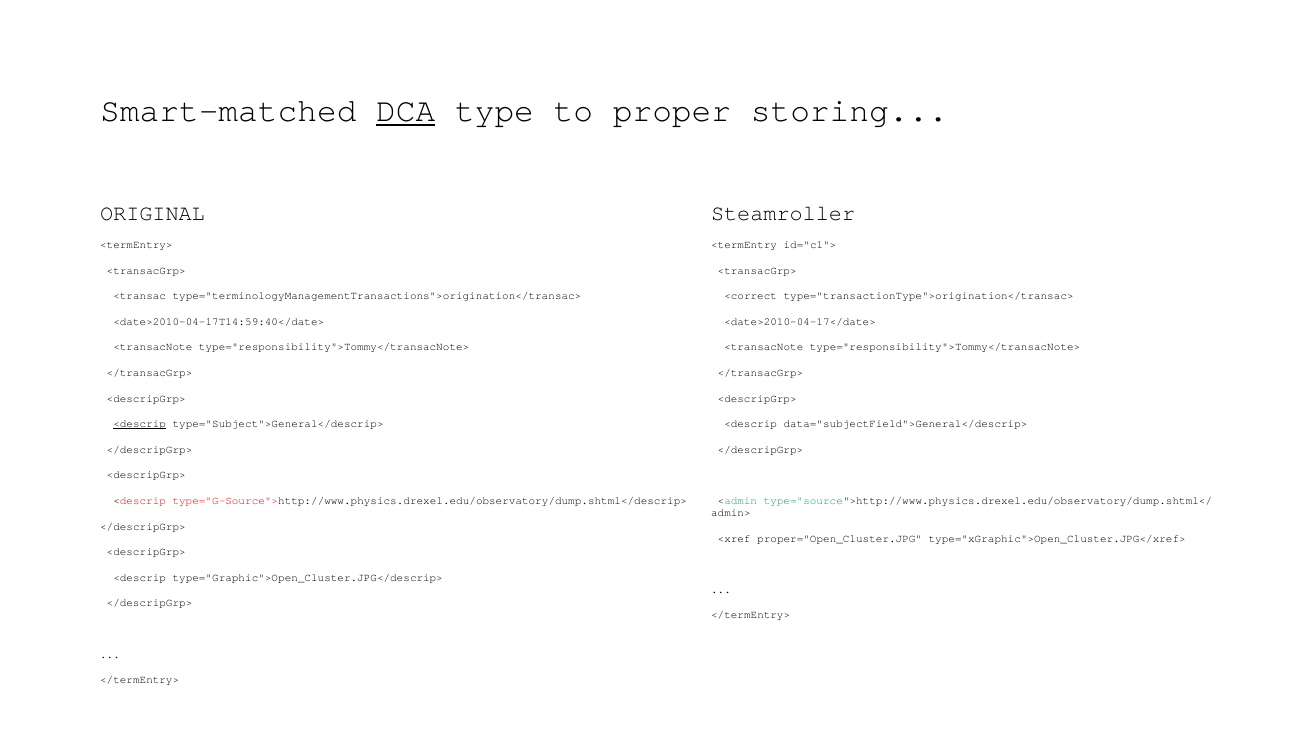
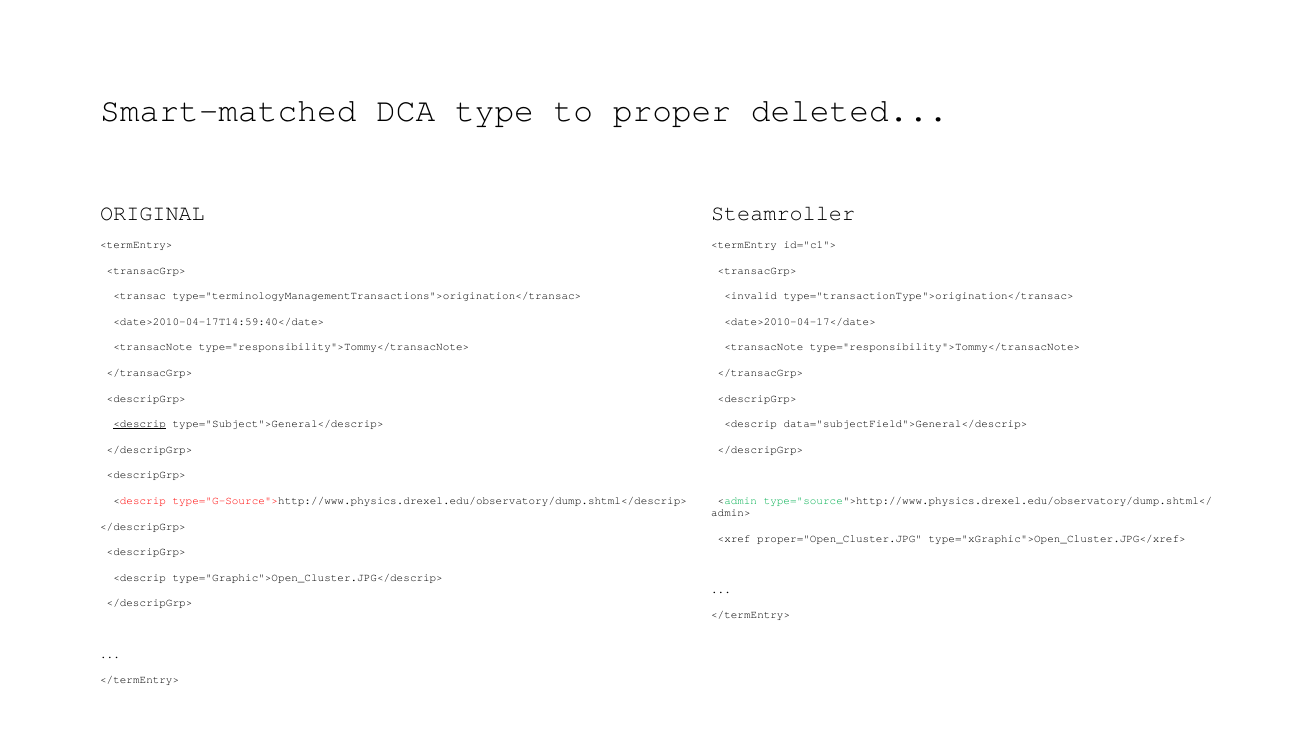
DCA underline: present -> none
storing: storing -> deleted
<correct: <correct -> <invalid
